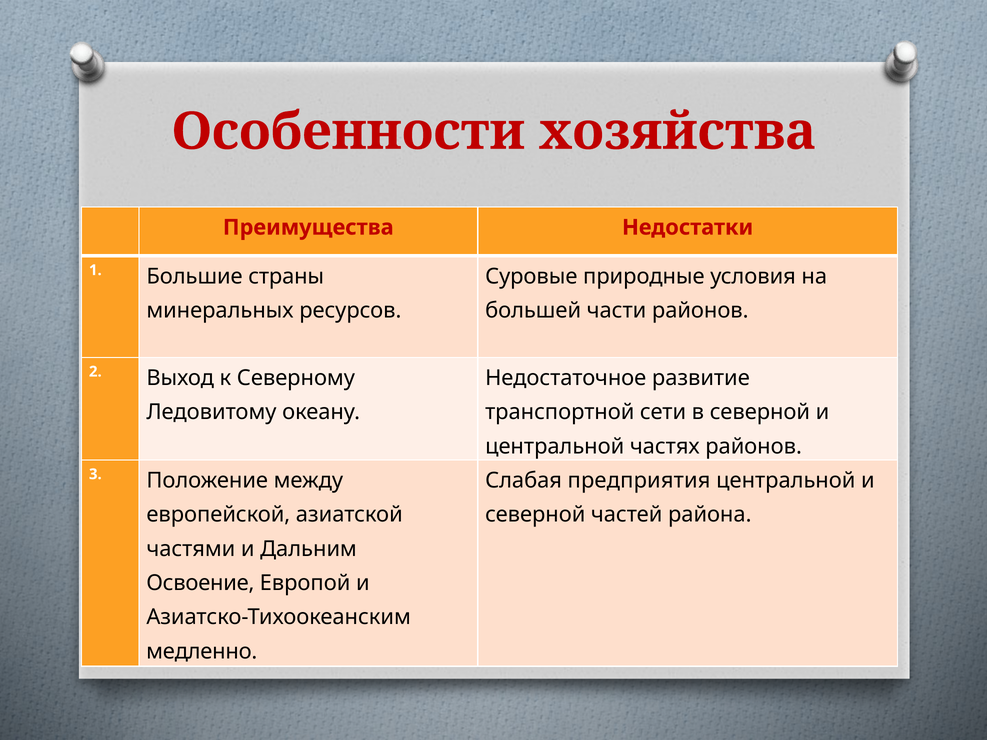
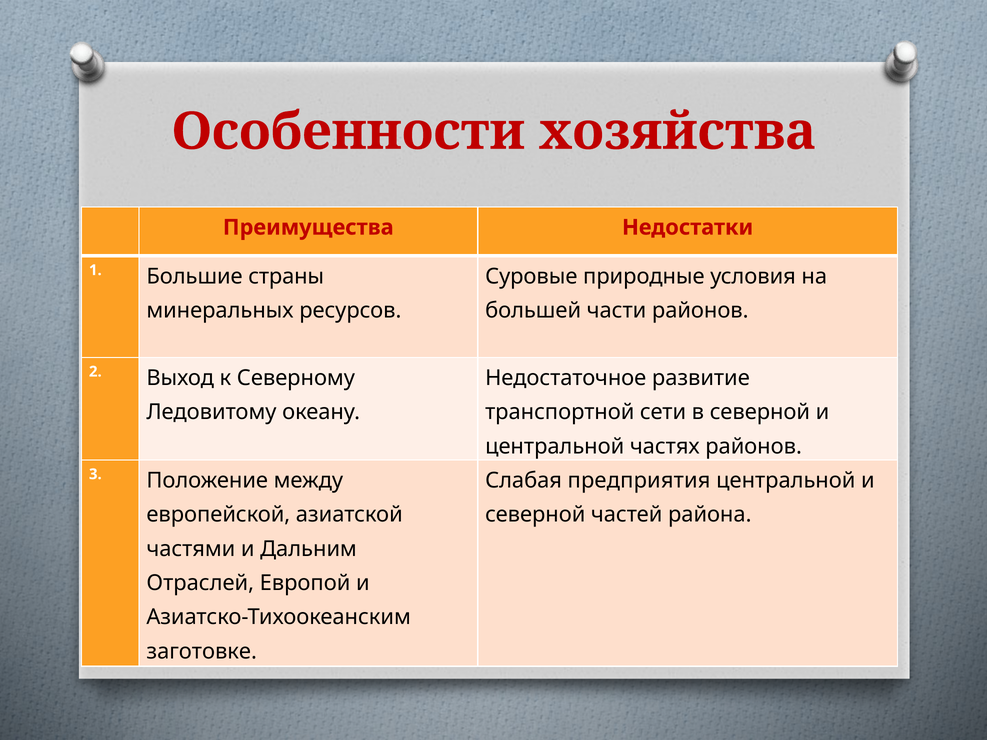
Освоение: Освоение -> Отраслей
медленно: медленно -> заготовке
